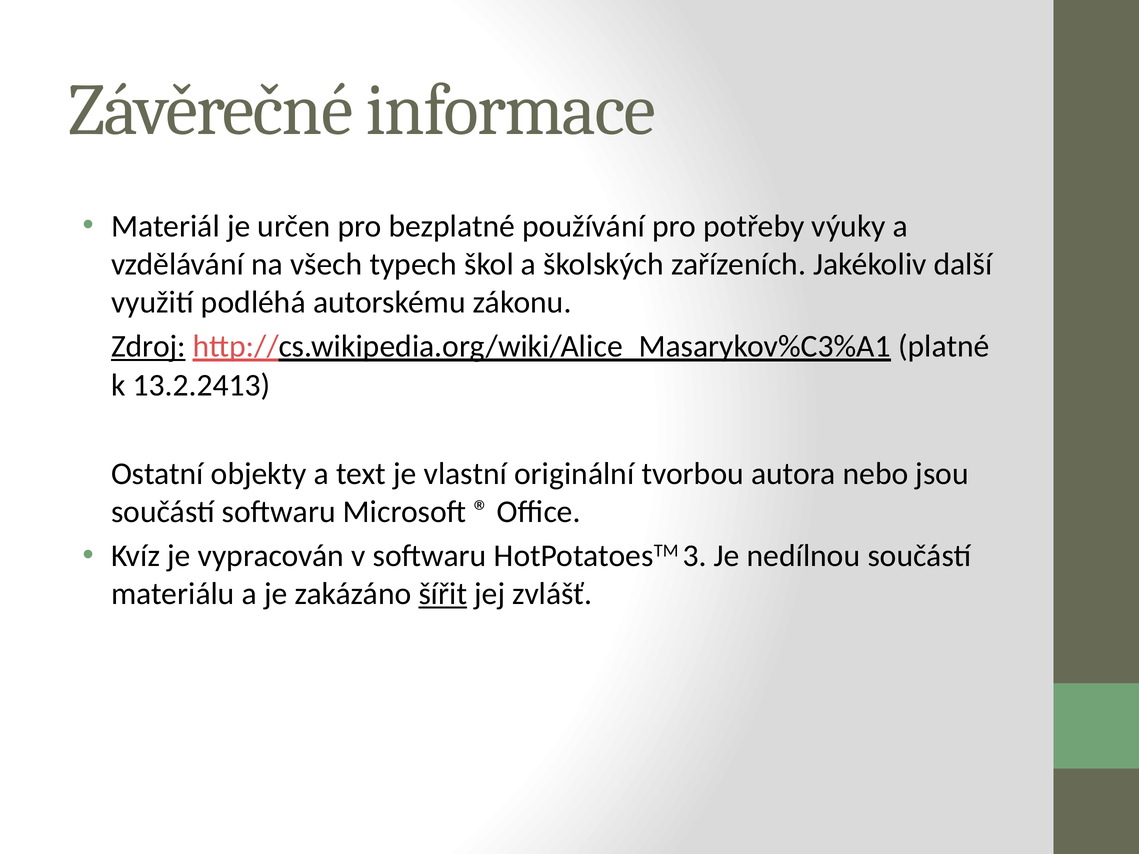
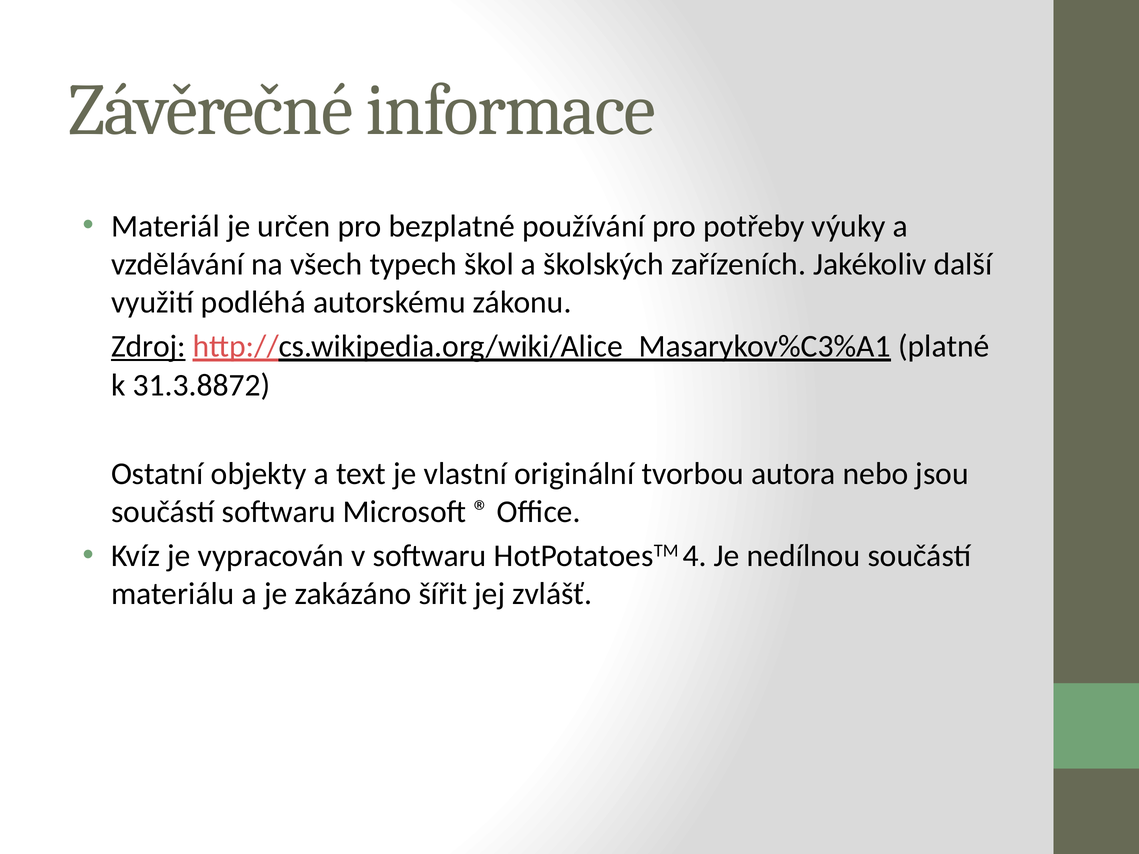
13.2.2413: 13.2.2413 -> 31.3.8872
3: 3 -> 4
šířit underline: present -> none
